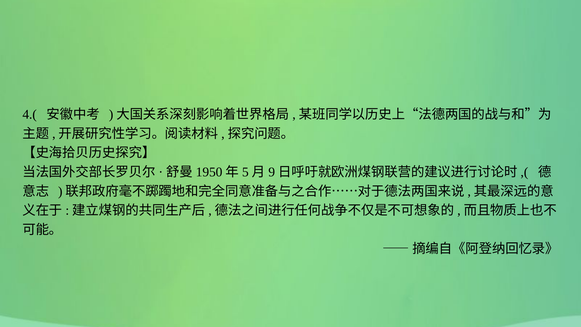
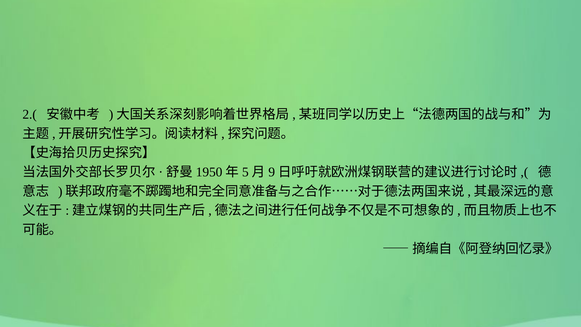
4.(: 4.( -> 2.(
